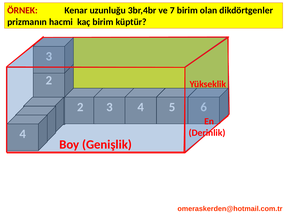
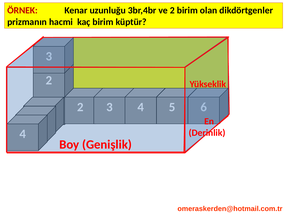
ve 7: 7 -> 2
